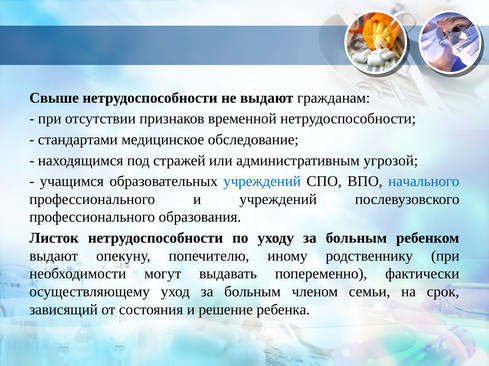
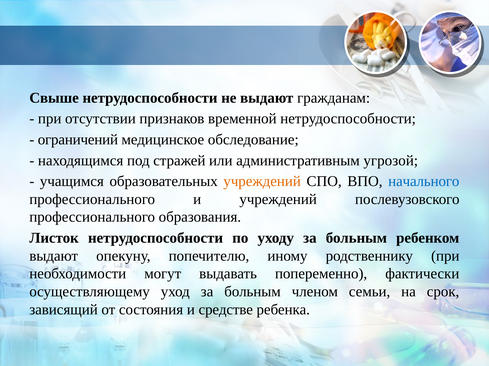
стандартами: стандартами -> ограничений
учреждений at (262, 182) colour: blue -> orange
решение: решение -> средстве
